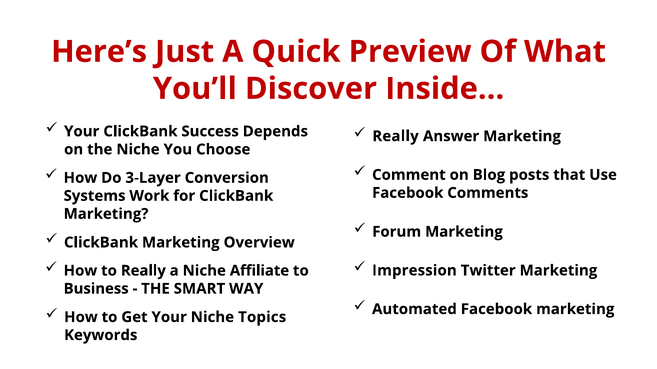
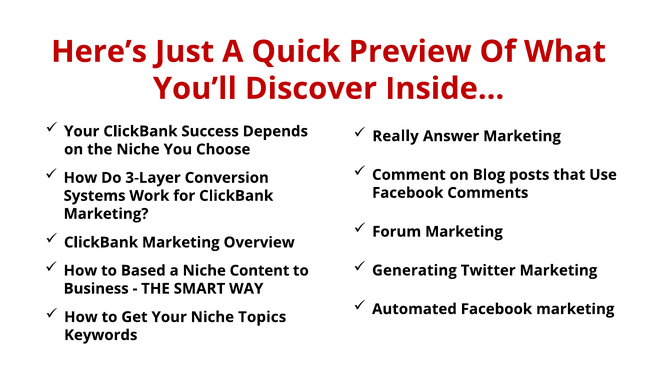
Impression: Impression -> Generating
to Really: Really -> Based
Affiliate: Affiliate -> Content
